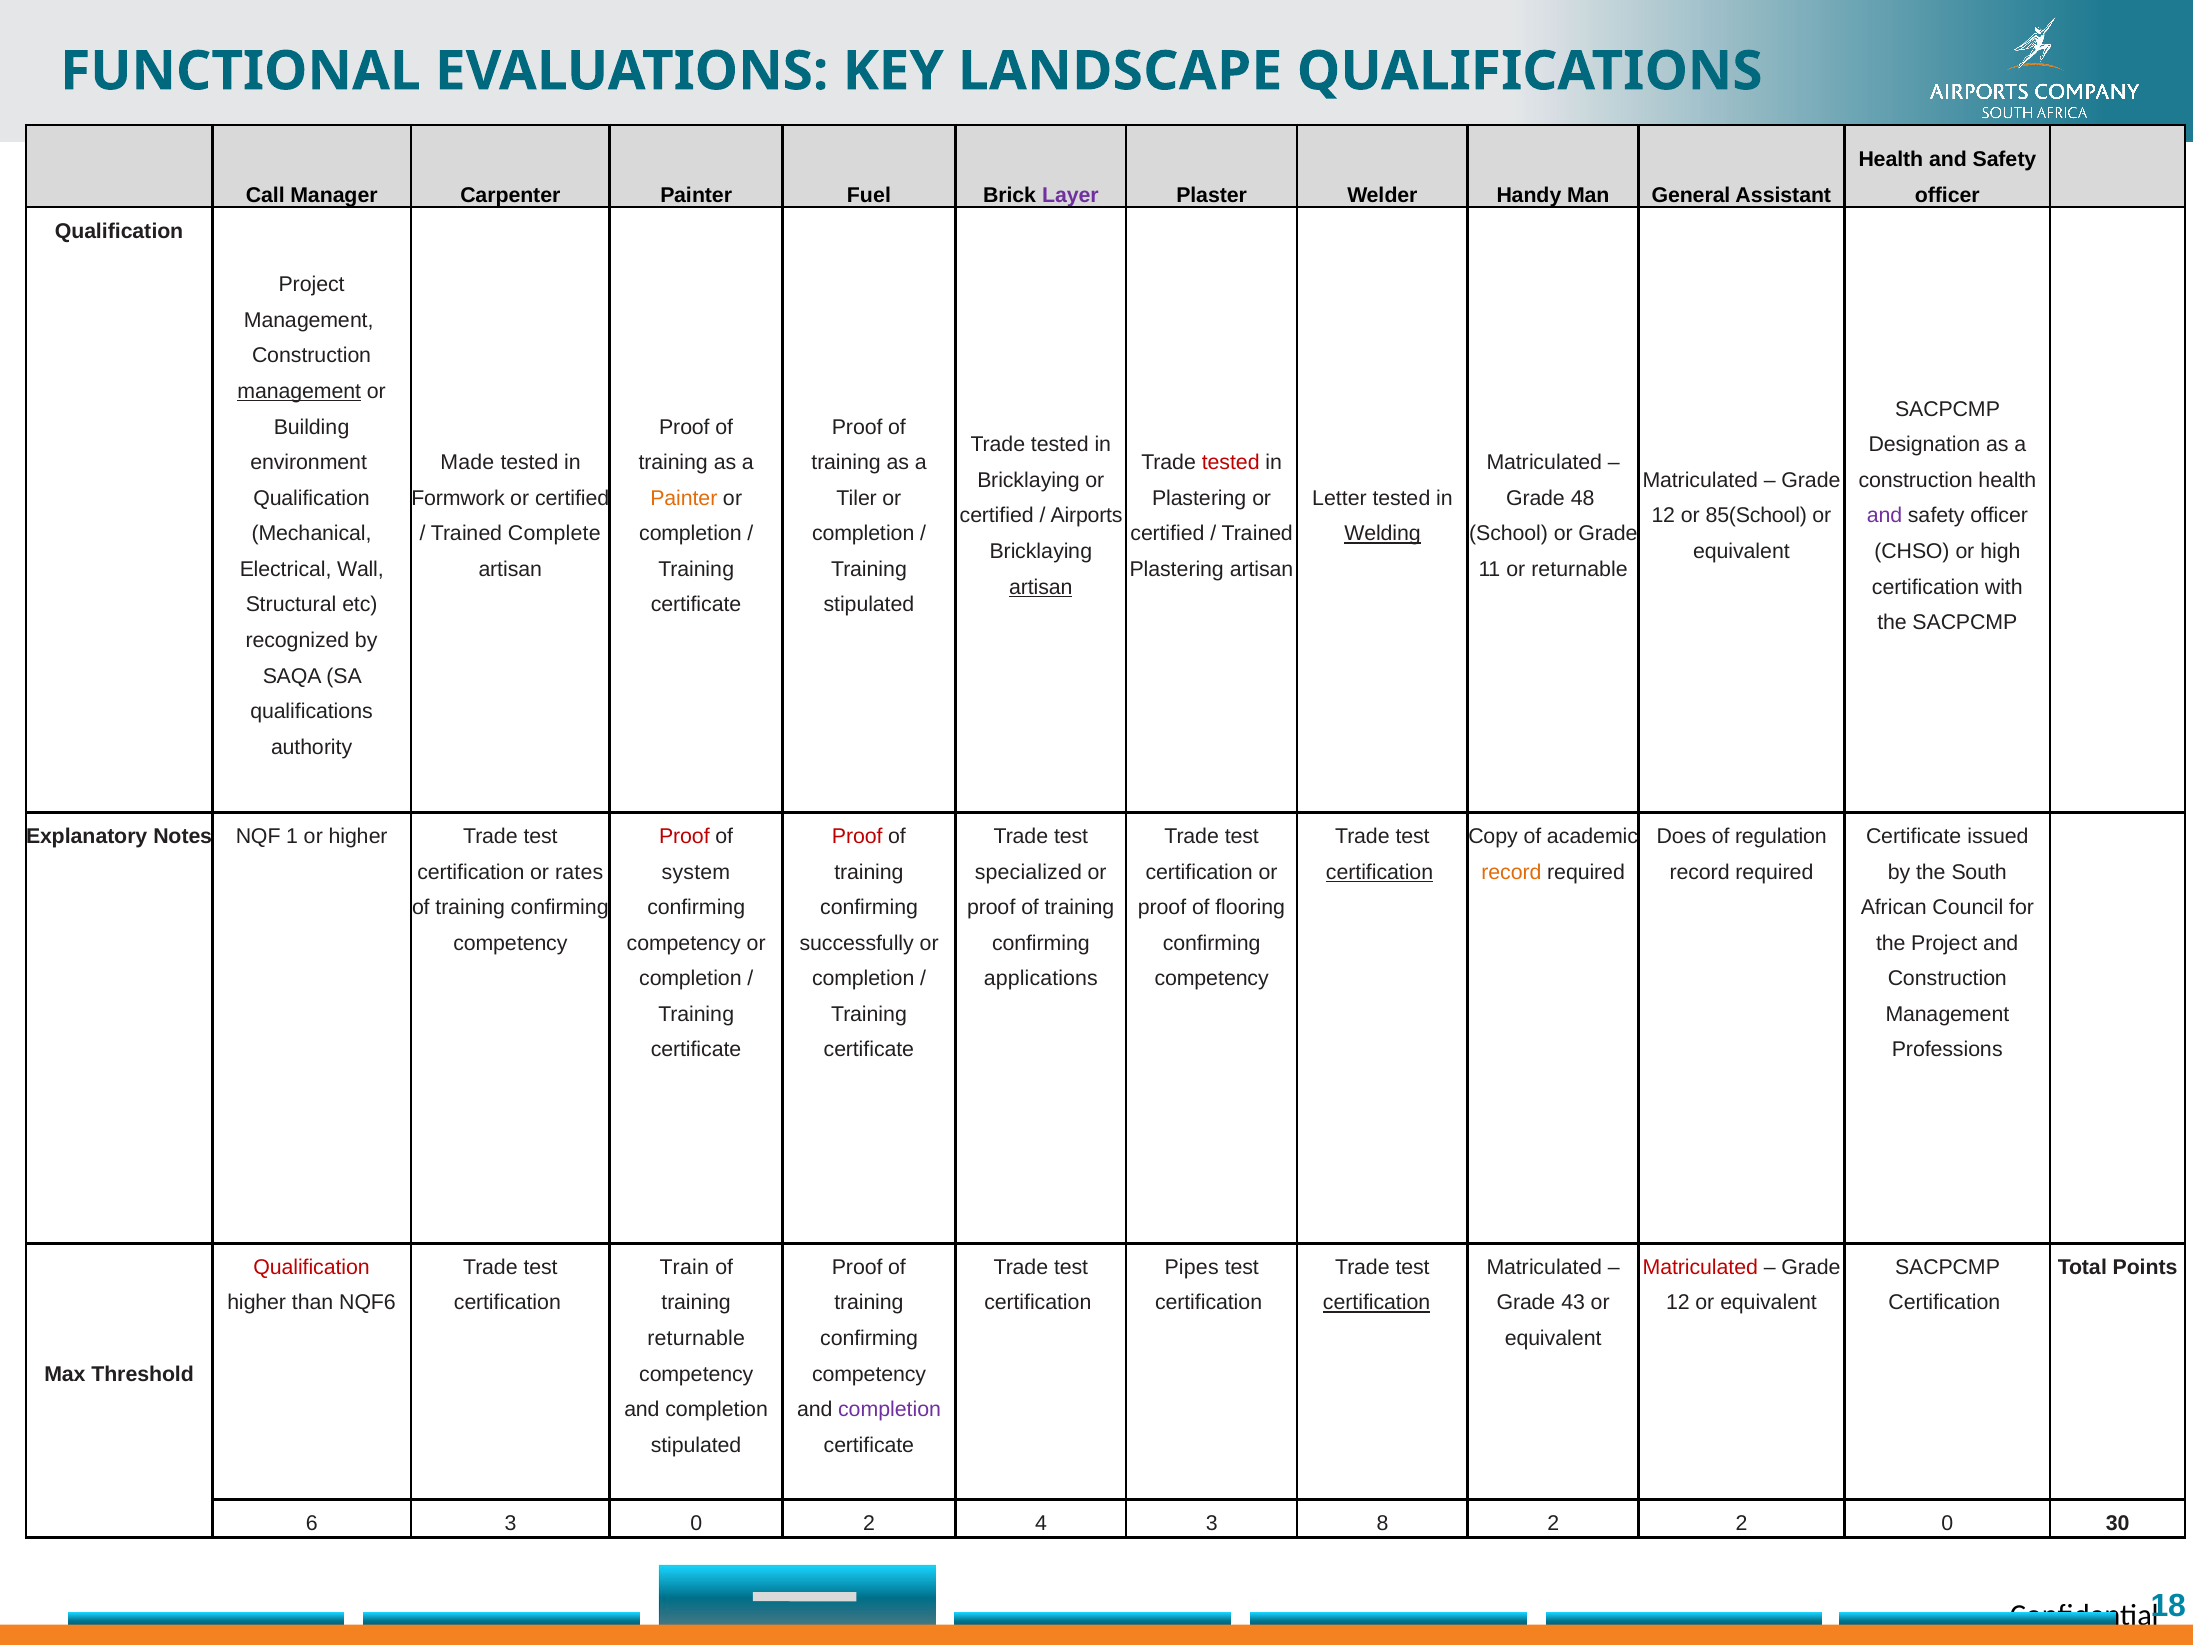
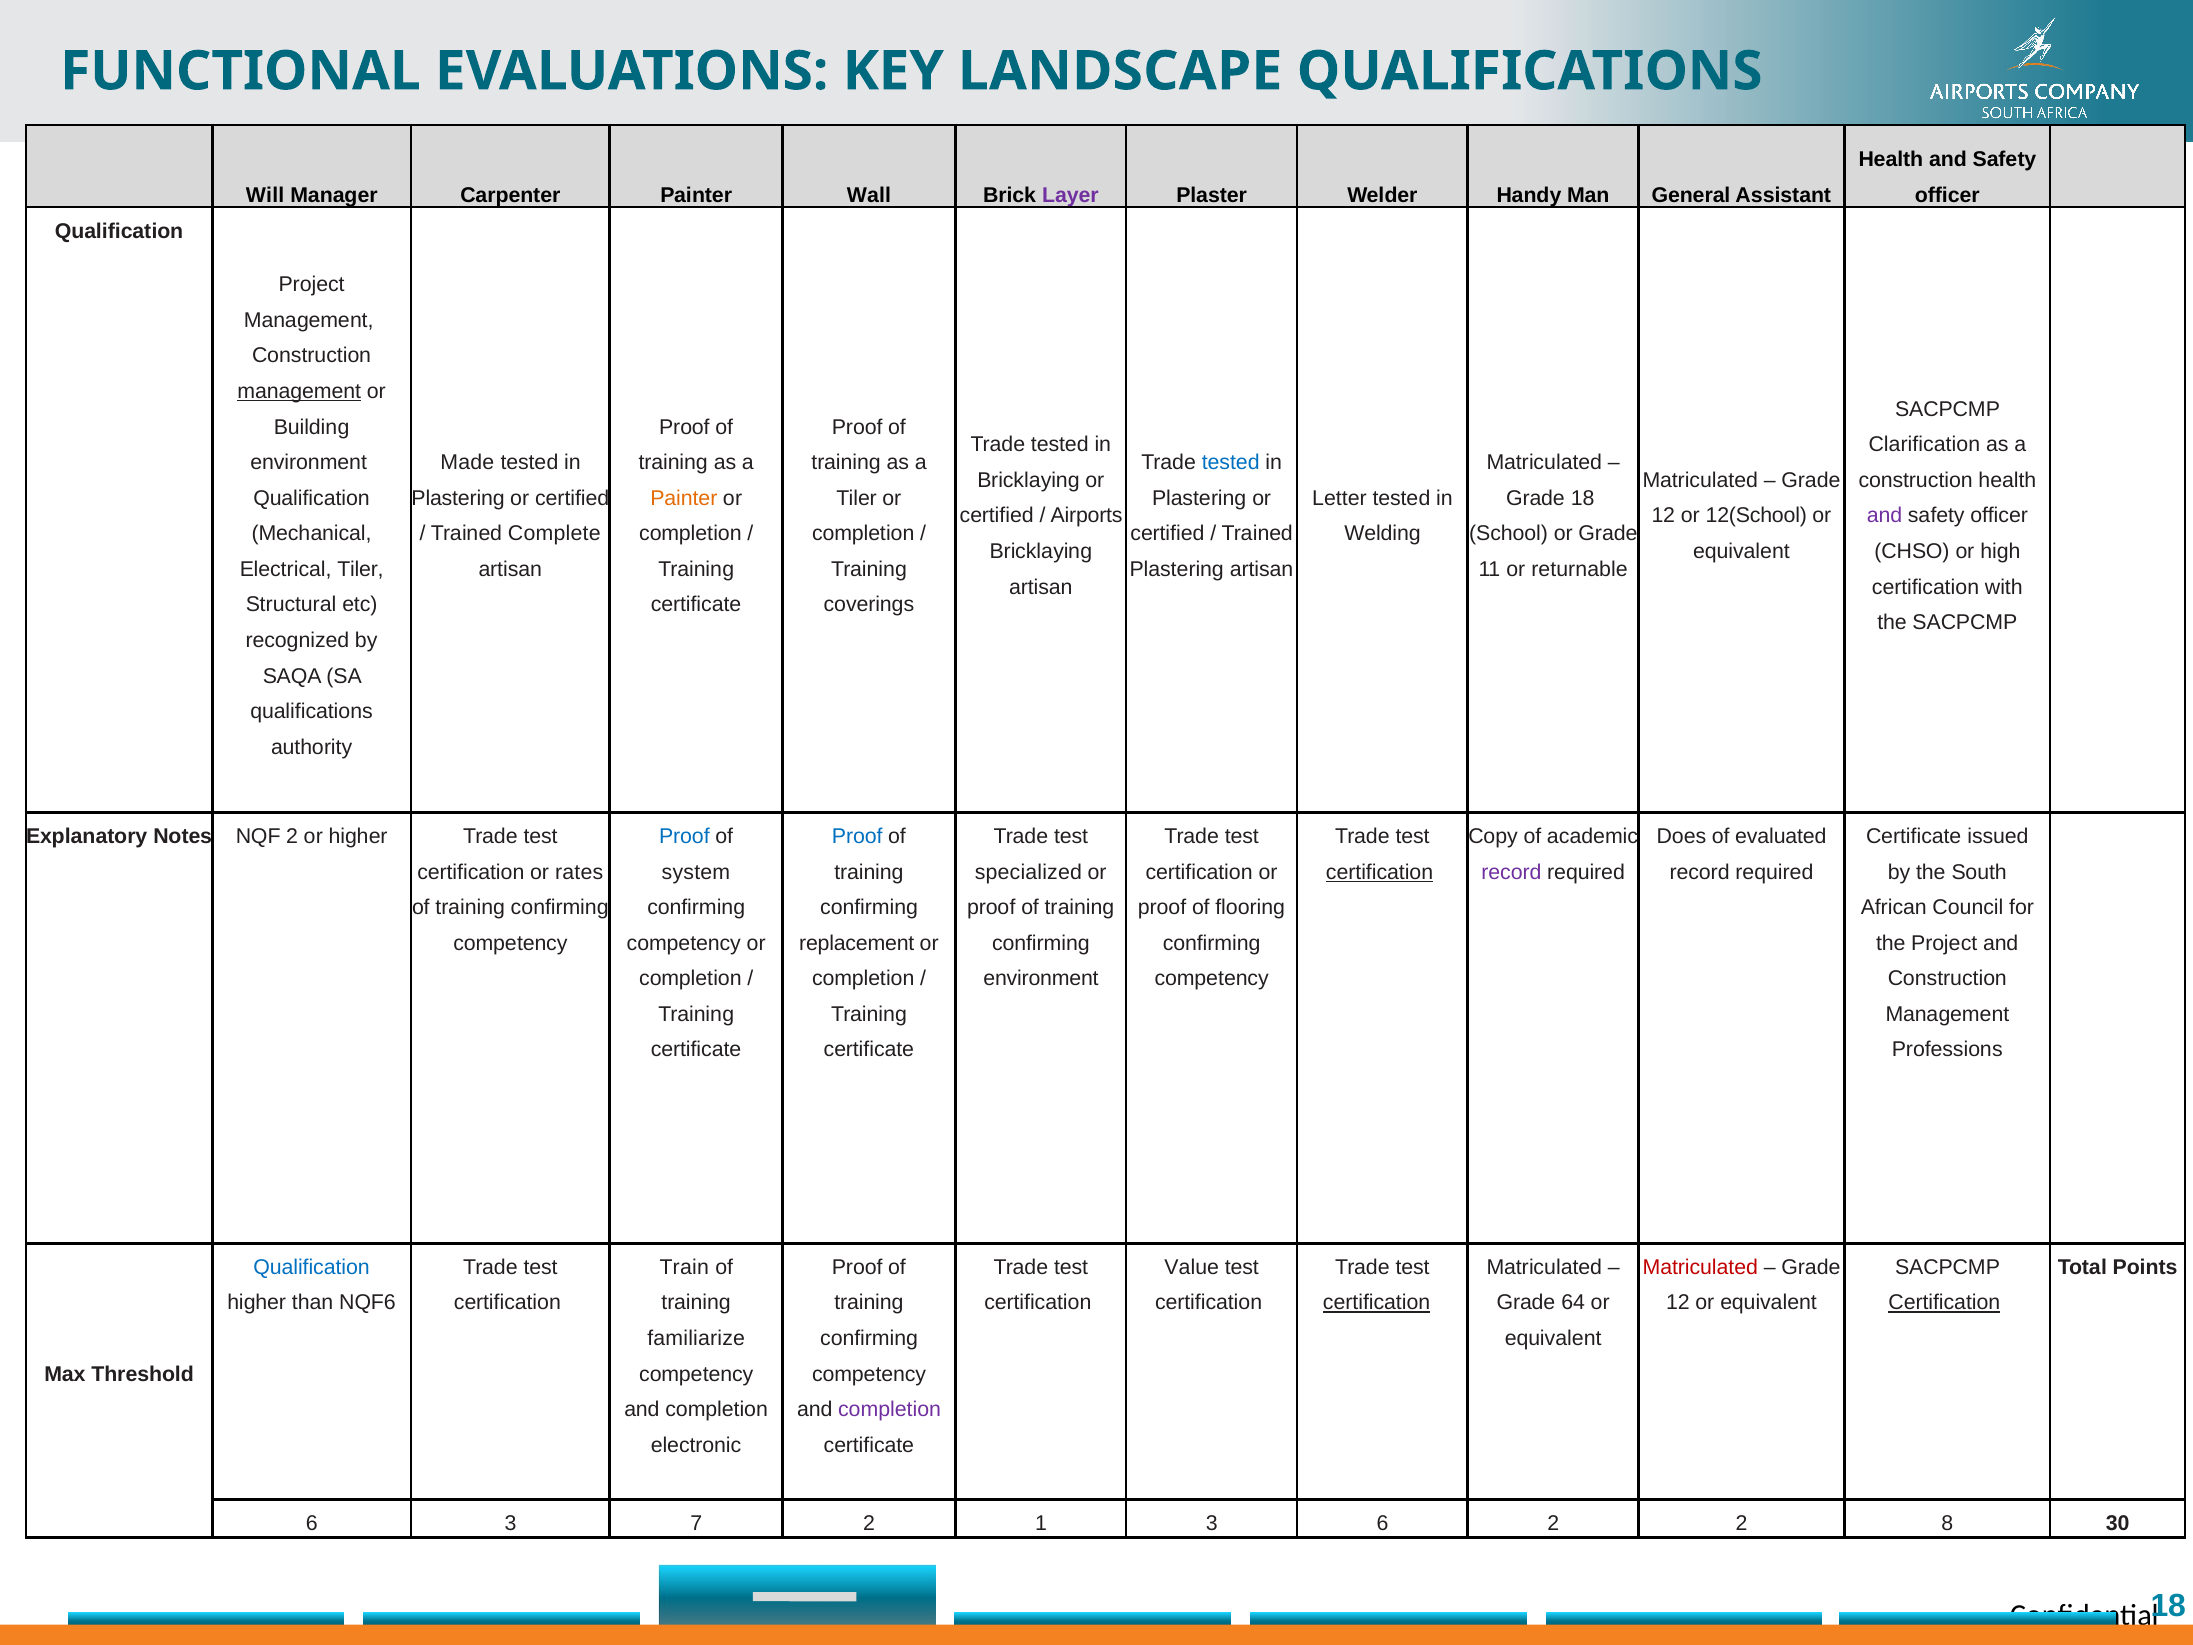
Call: Call -> Will
Fuel: Fuel -> Wall
Designation: Designation -> Clarification
tested at (1231, 462) colour: red -> blue
Formwork at (458, 498): Formwork -> Plastering
Grade 48: 48 -> 18
85(School: 85(School -> 12(School
Welding underline: present -> none
Electrical Wall: Wall -> Tiler
artisan at (1041, 587) underline: present -> none
stipulated at (869, 605): stipulated -> coverings
NQF 1: 1 -> 2
Proof at (684, 836) colour: red -> blue
Proof at (857, 836) colour: red -> blue
regulation: regulation -> evaluated
record at (1511, 872) colour: orange -> purple
successfully: successfully -> replacement
applications at (1041, 979): applications -> environment
Qualification at (312, 1267) colour: red -> blue
Pipes: Pipes -> Value
43: 43 -> 64
Certification at (1944, 1303) underline: none -> present
returnable at (696, 1338): returnable -> familiarize
stipulated at (696, 1445): stipulated -> electronic
3 0: 0 -> 7
4: 4 -> 1
3 8: 8 -> 6
2 0: 0 -> 8
